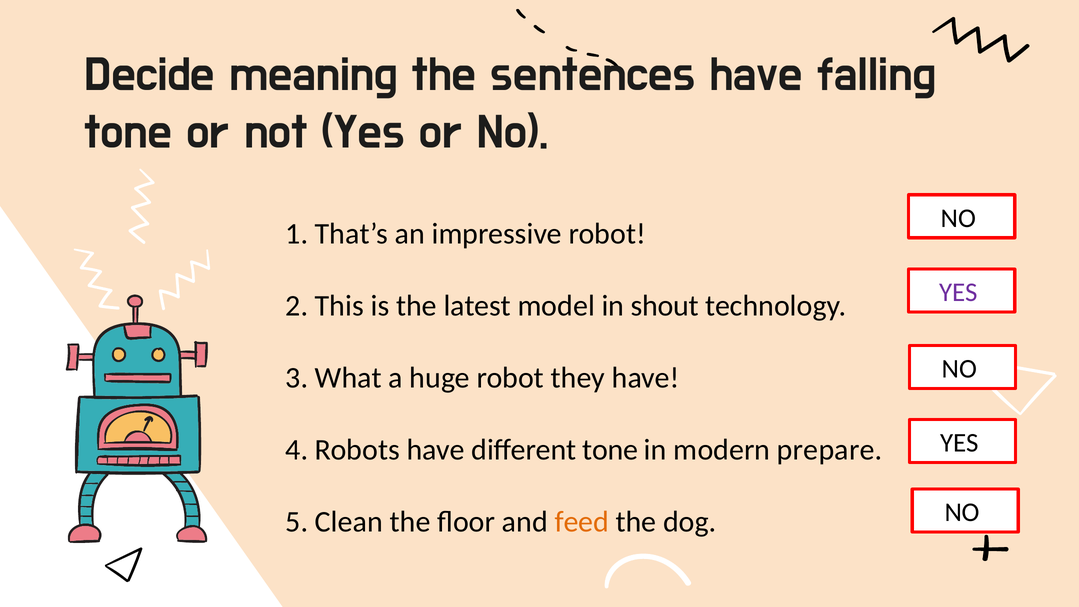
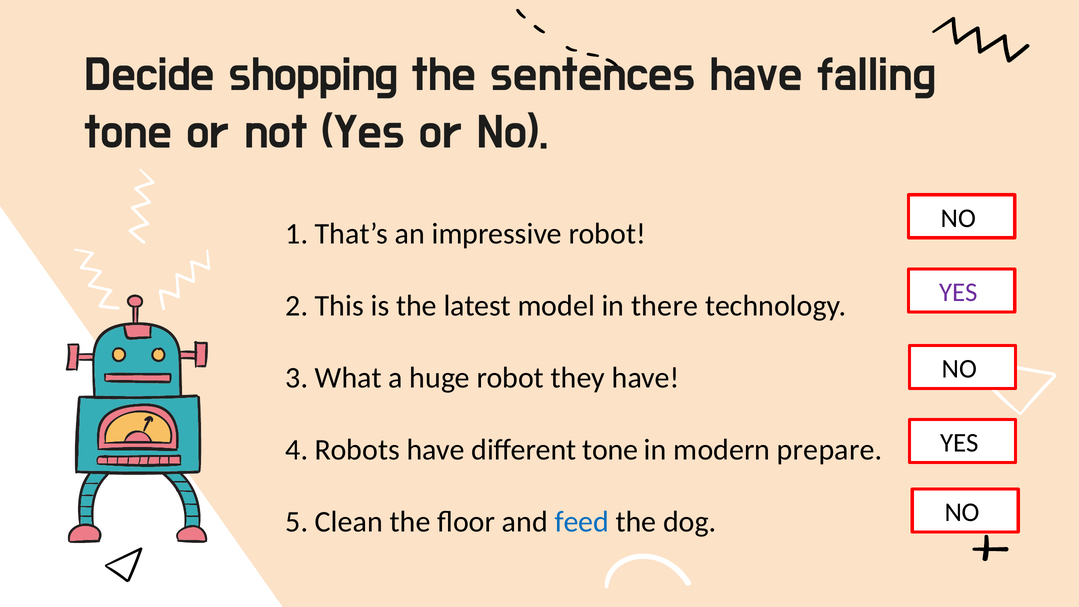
meaning: meaning -> shopping
shout: shout -> there
feed colour: orange -> blue
